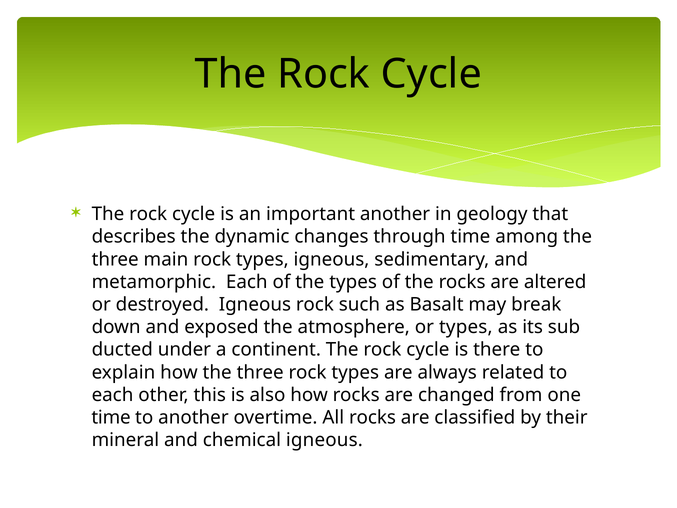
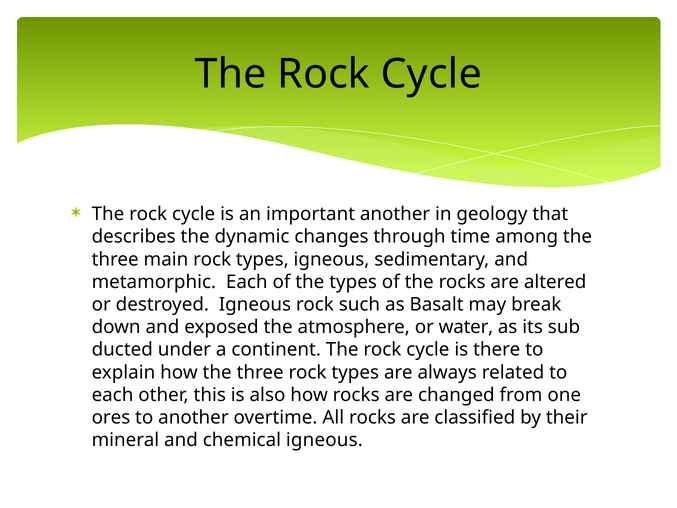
or types: types -> water
time at (111, 417): time -> ores
